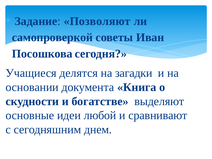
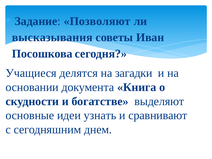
самопроверкой: самопроверкой -> высказывания
любой: любой -> узнать
